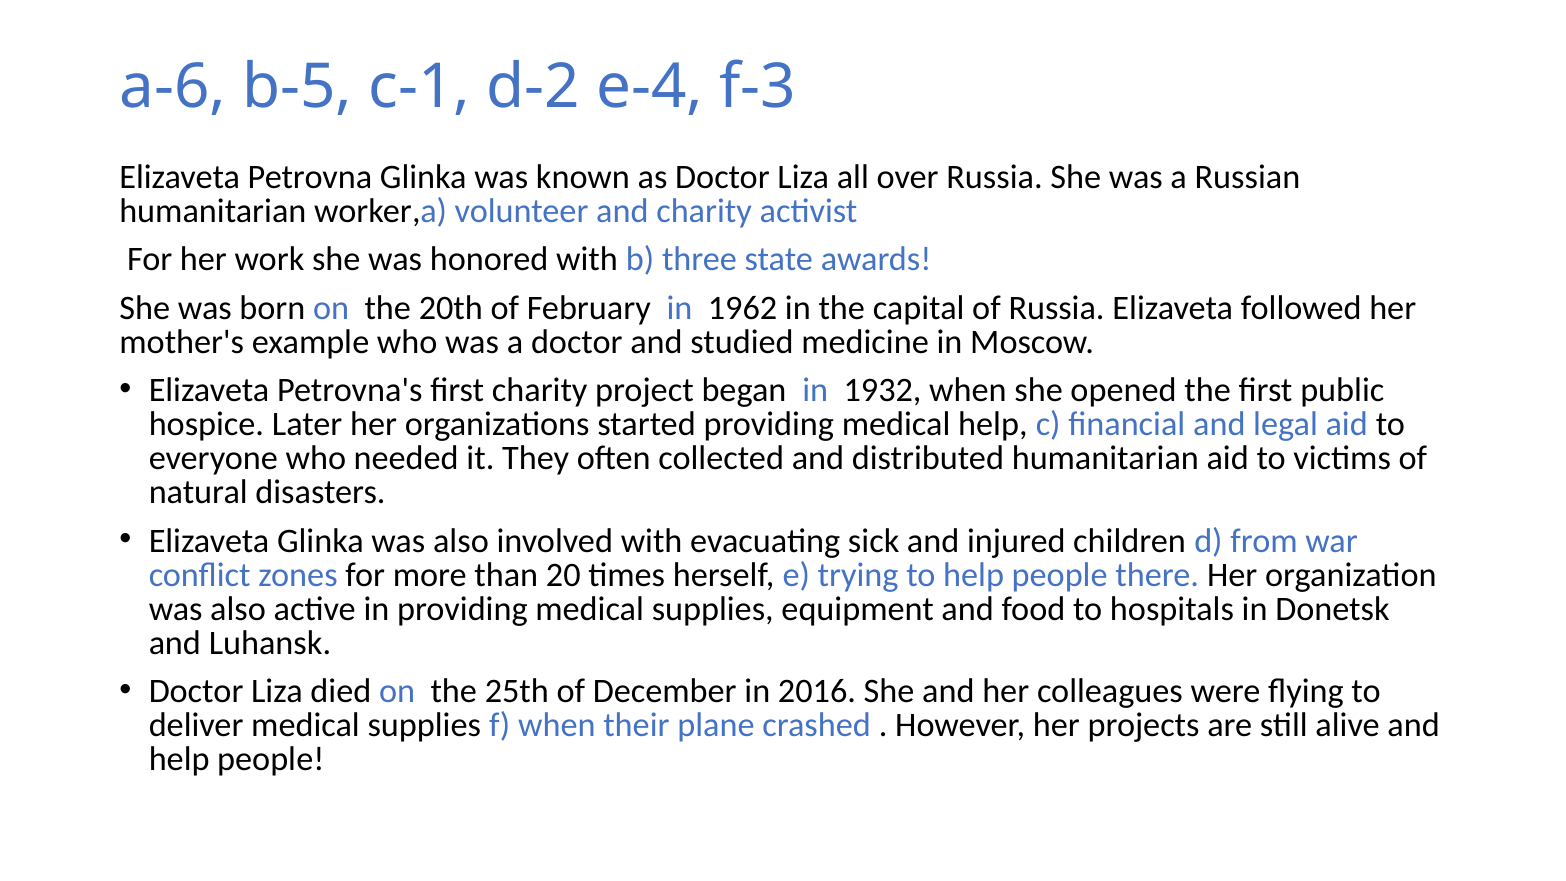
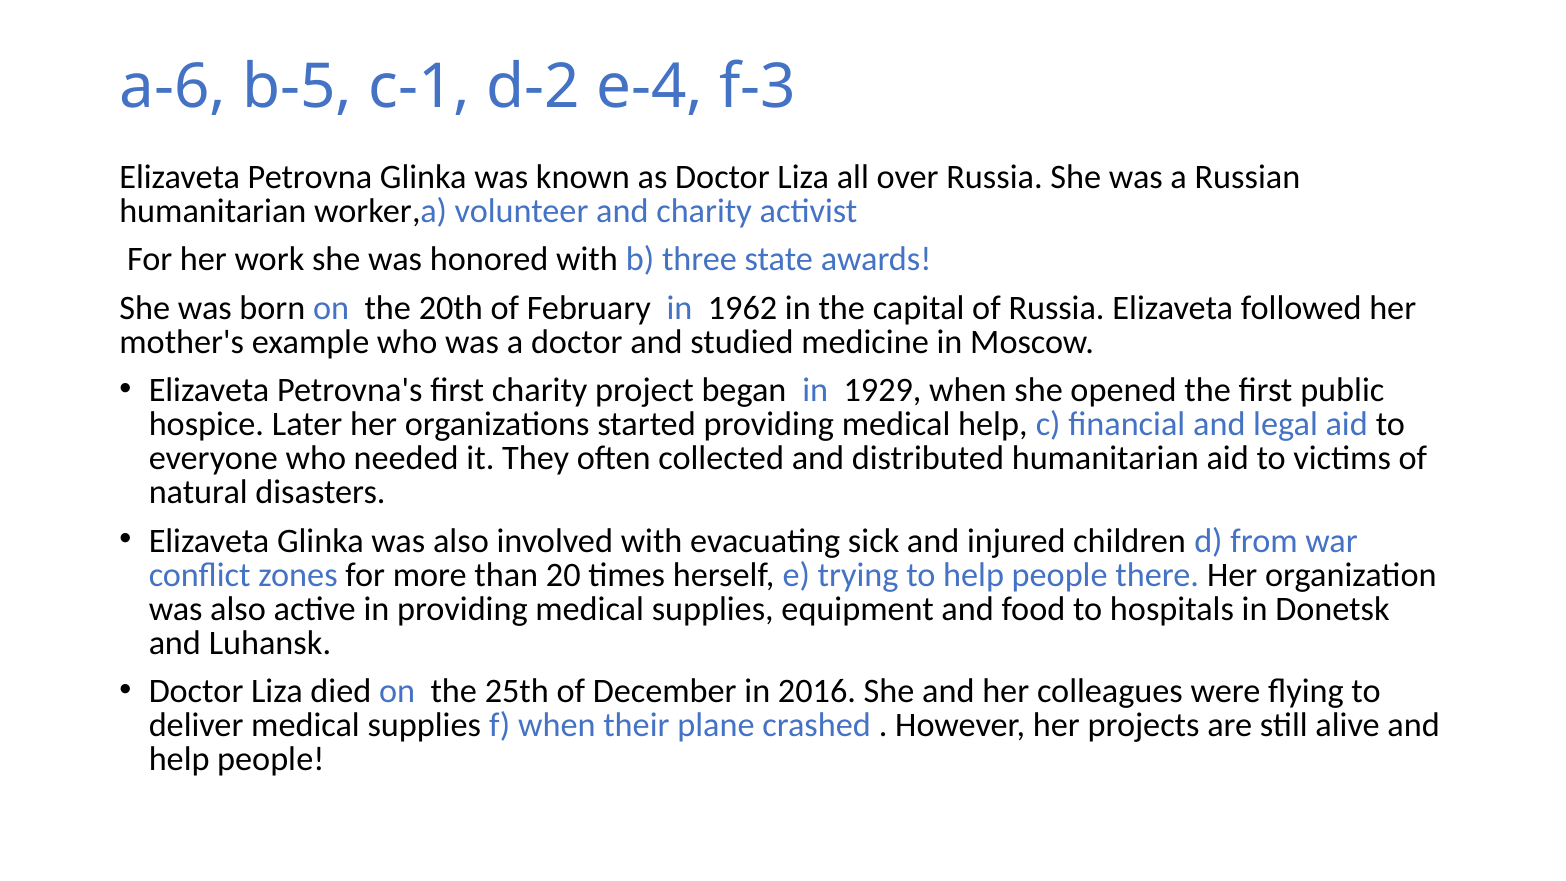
1932: 1932 -> 1929
